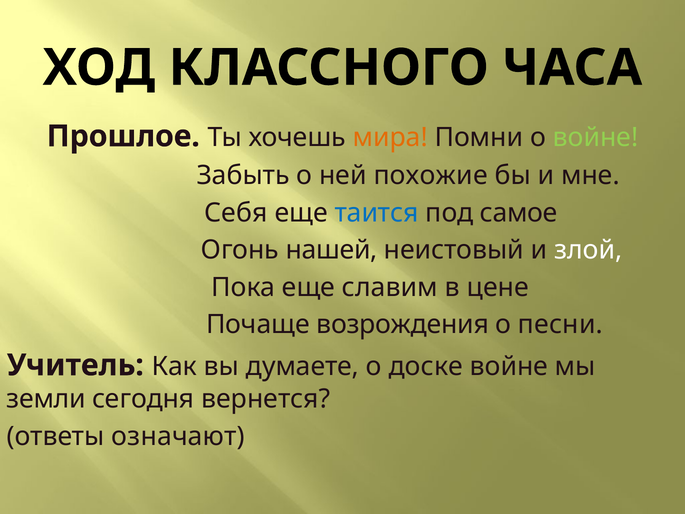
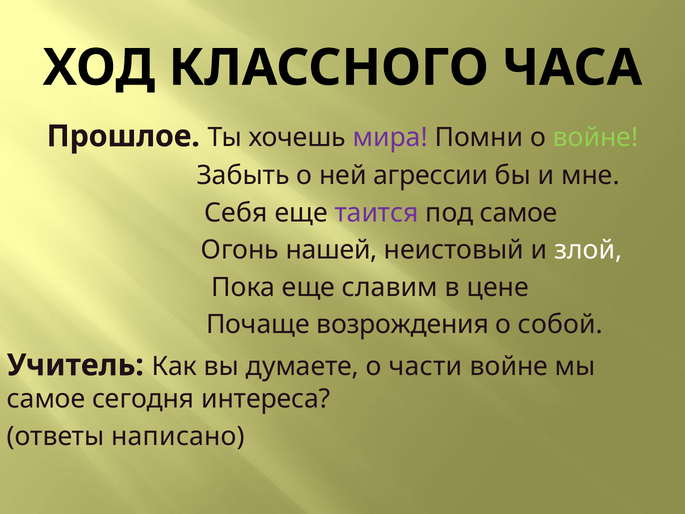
мира colour: orange -> purple
похожие: похожие -> агрессии
таится colour: blue -> purple
песни: песни -> собой
доске: доске -> части
земли at (46, 399): земли -> самое
вернется: вернется -> интереса
означают: означают -> написано
